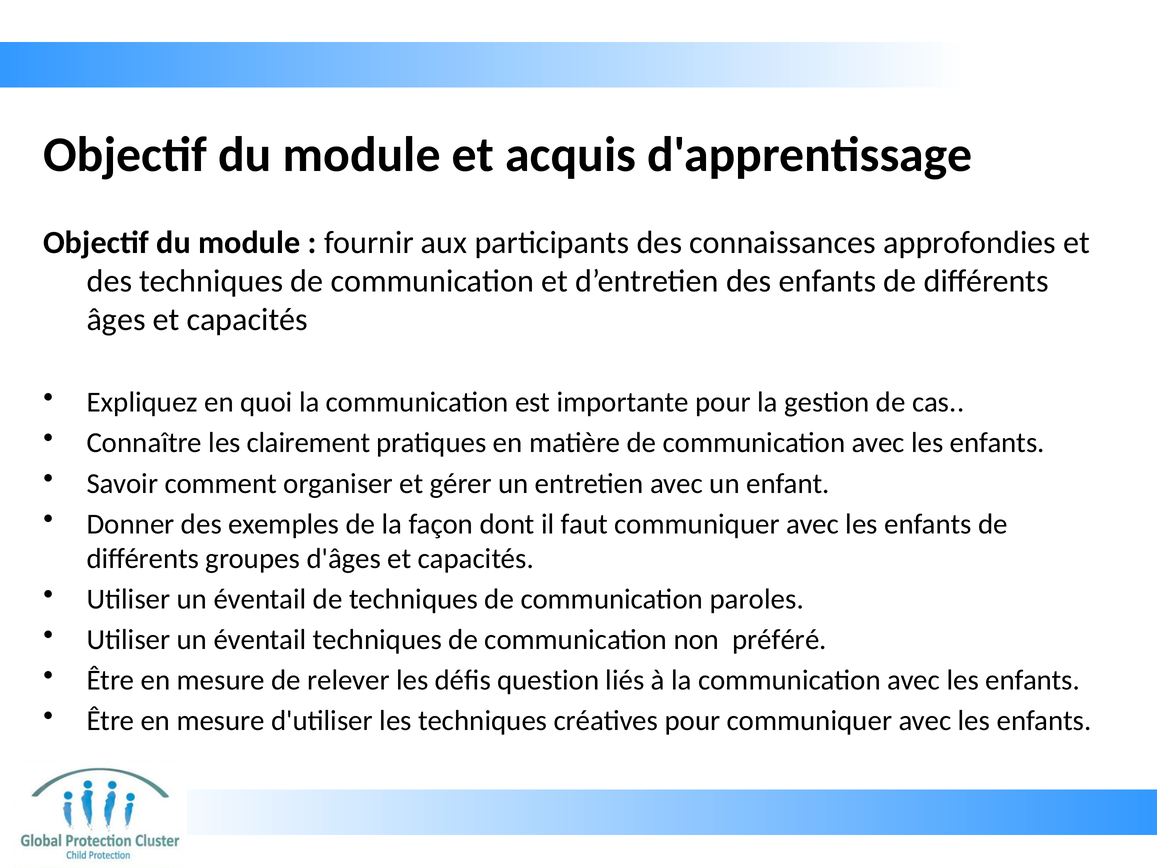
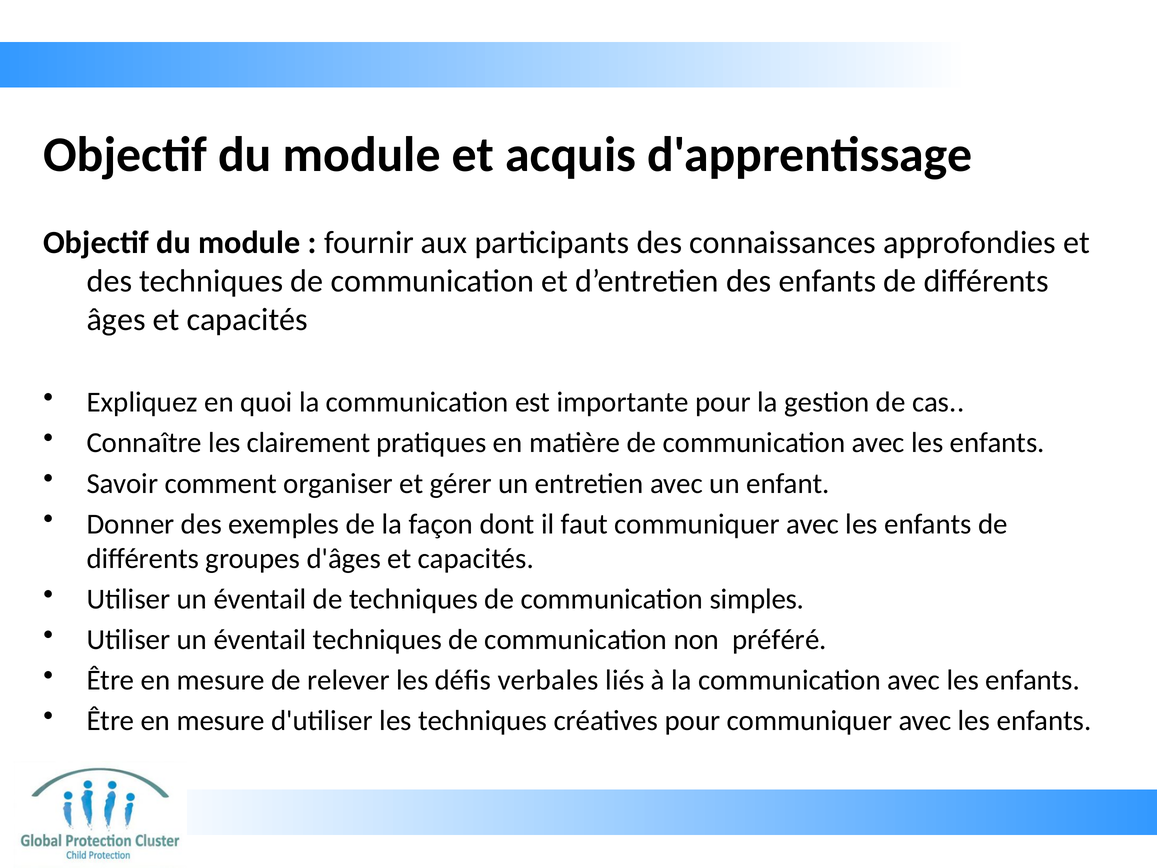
paroles: paroles -> simples
question: question -> verbales
